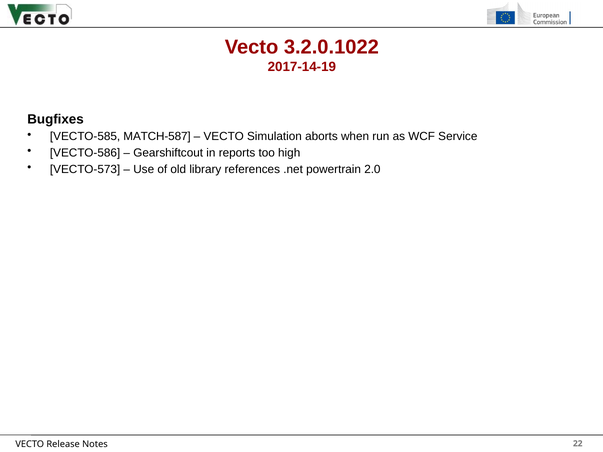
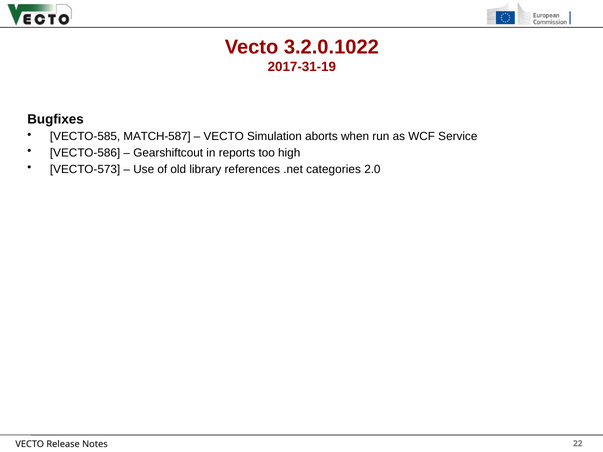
2017-14-19: 2017-14-19 -> 2017-31-19
powertrain: powertrain -> categories
